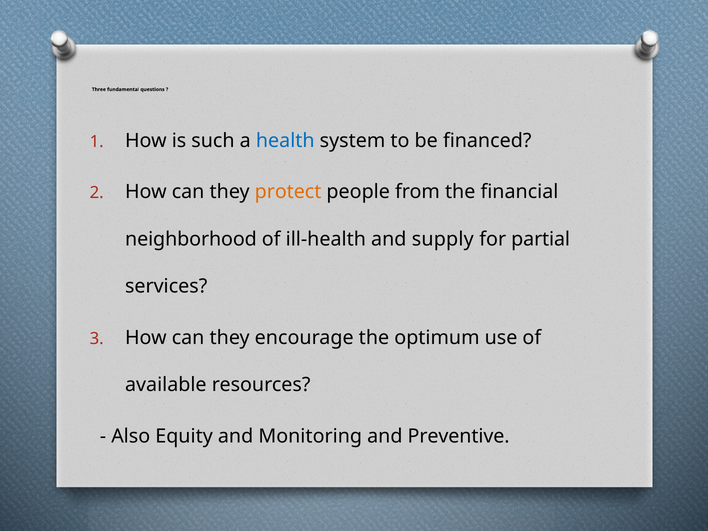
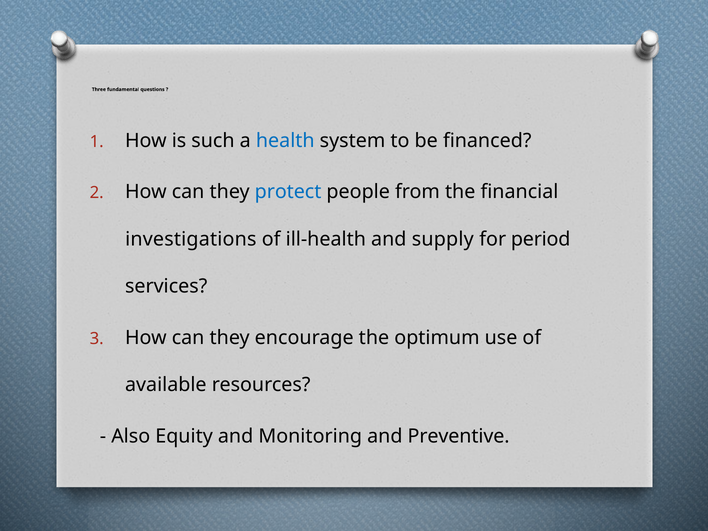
protect colour: orange -> blue
neighborhood: neighborhood -> investigations
partial: partial -> period
